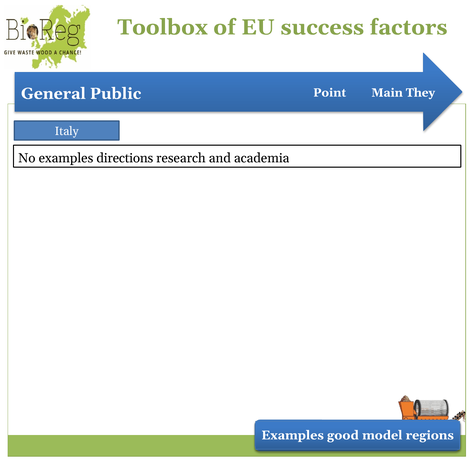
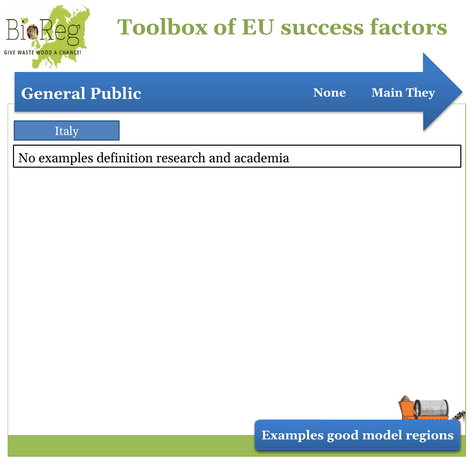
Point: Point -> None
directions: directions -> definition
